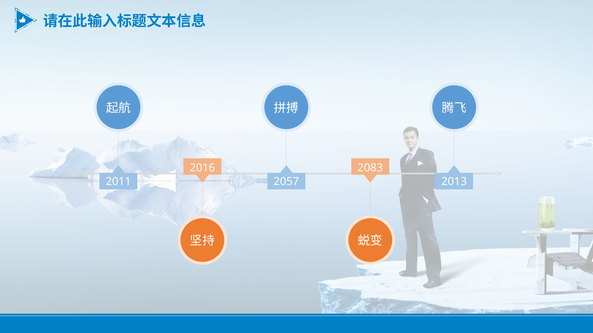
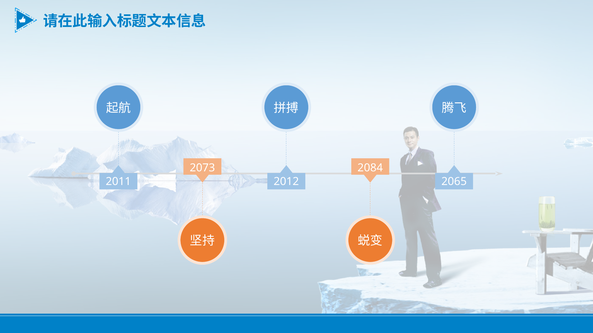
2016: 2016 -> 2073
2083: 2083 -> 2084
2057: 2057 -> 2012
2013: 2013 -> 2065
